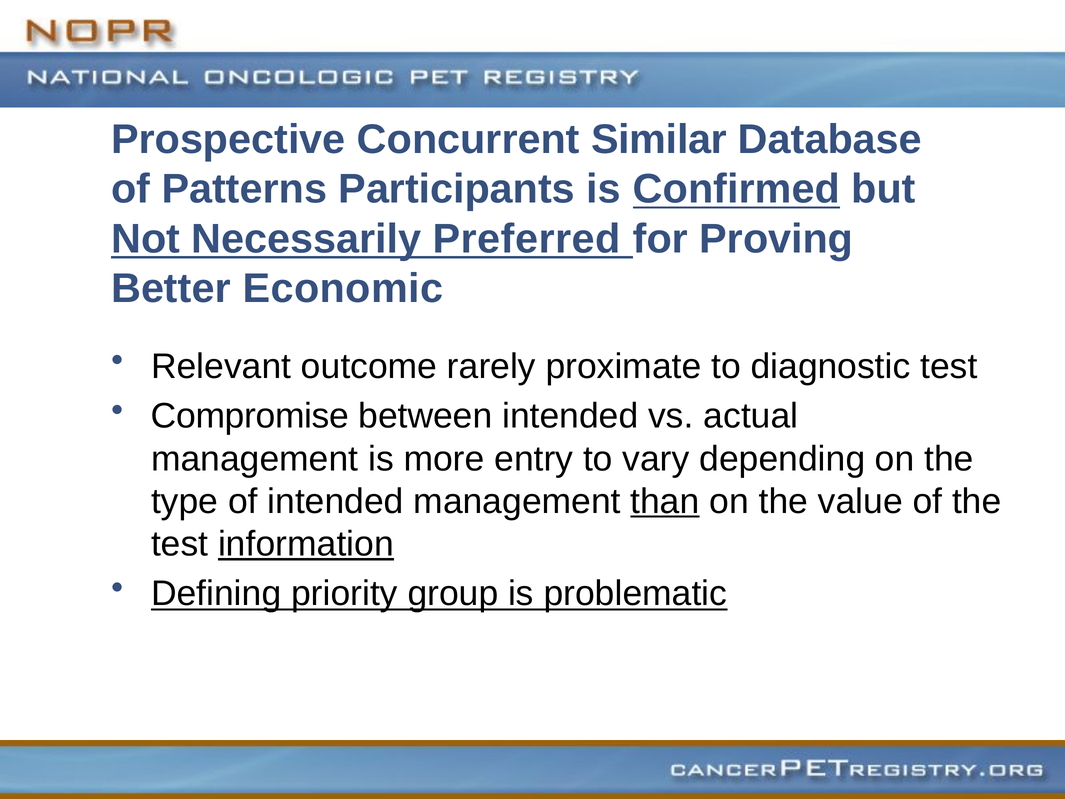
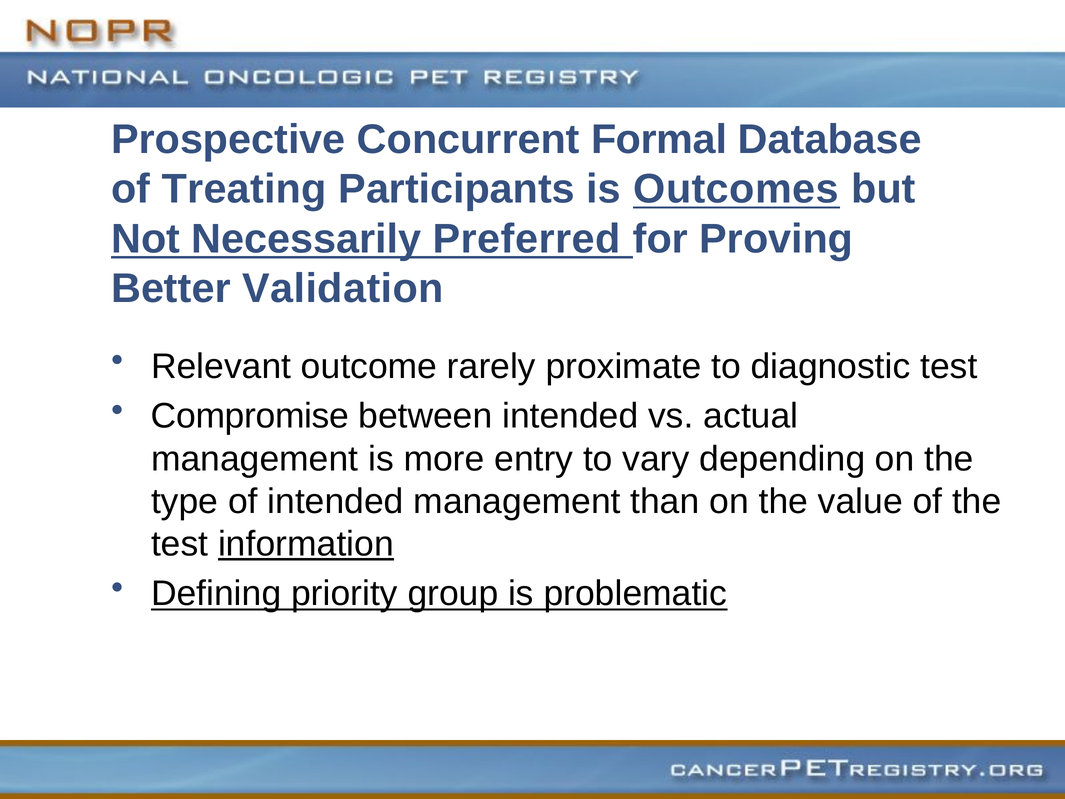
Similar: Similar -> Formal
Patterns: Patterns -> Treating
Confirmed: Confirmed -> Outcomes
Economic: Economic -> Validation
than underline: present -> none
